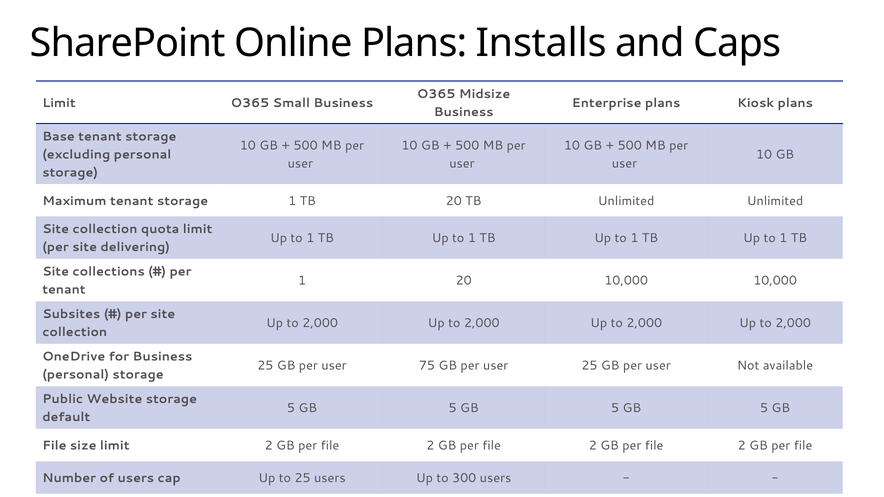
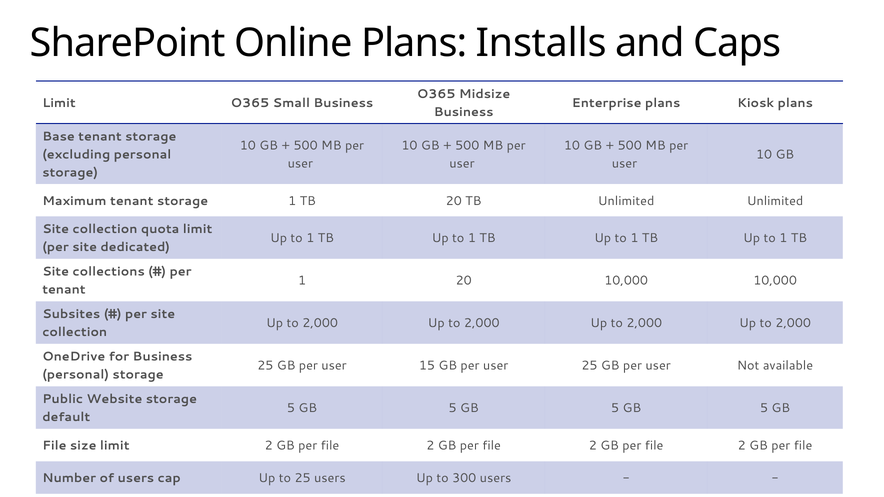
delivering: delivering -> dedicated
75: 75 -> 15
